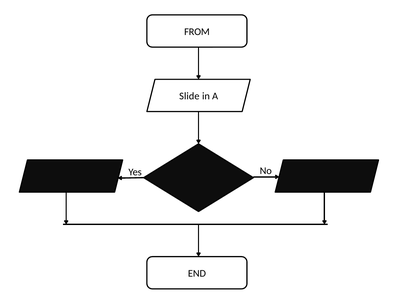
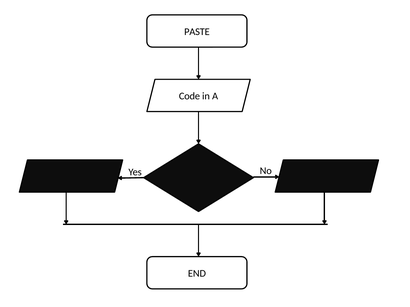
FROM: FROM -> PASTE
Slide: Slide -> Code
